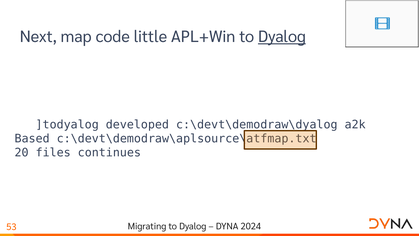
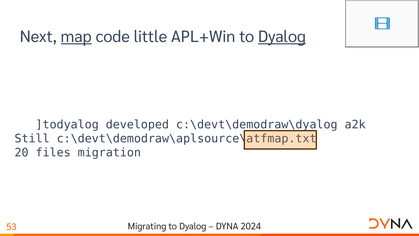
map underline: none -> present
Based: Based -> Still
continues: continues -> migration
